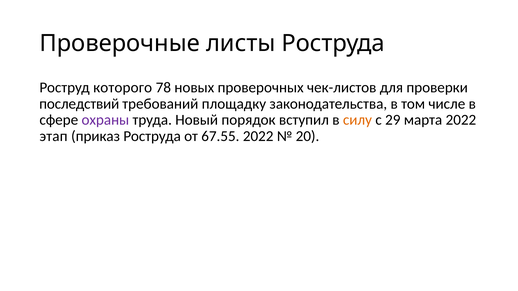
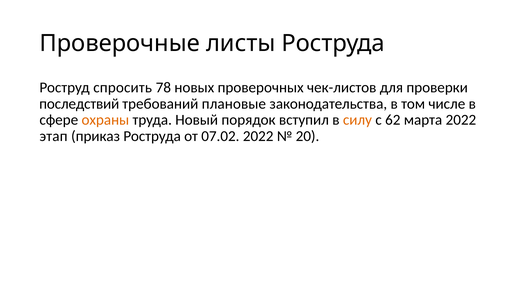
которого: которого -> спросить
площадку: площадку -> плановые
охраны colour: purple -> orange
29: 29 -> 62
67.55: 67.55 -> 07.02
